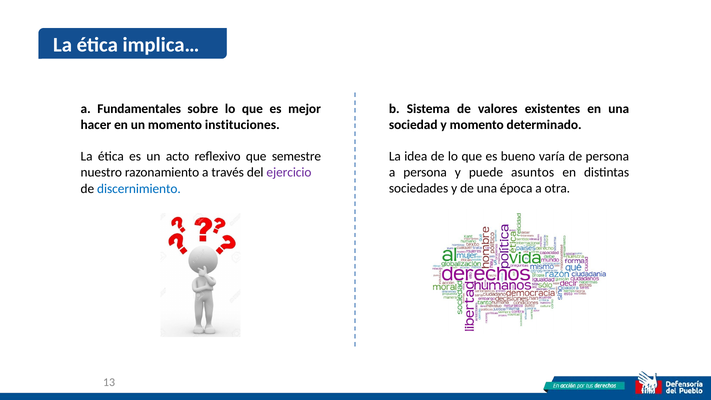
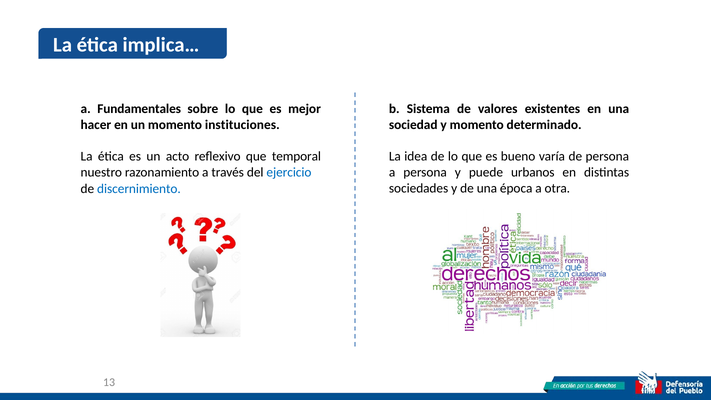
semestre: semestre -> temporal
ejercicio colour: purple -> blue
asuntos: asuntos -> urbanos
